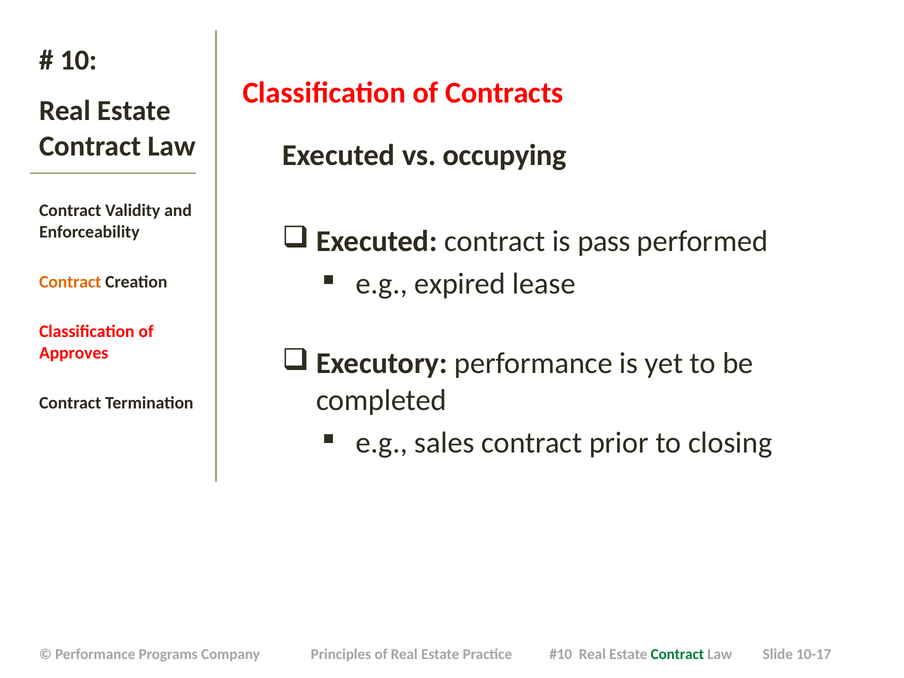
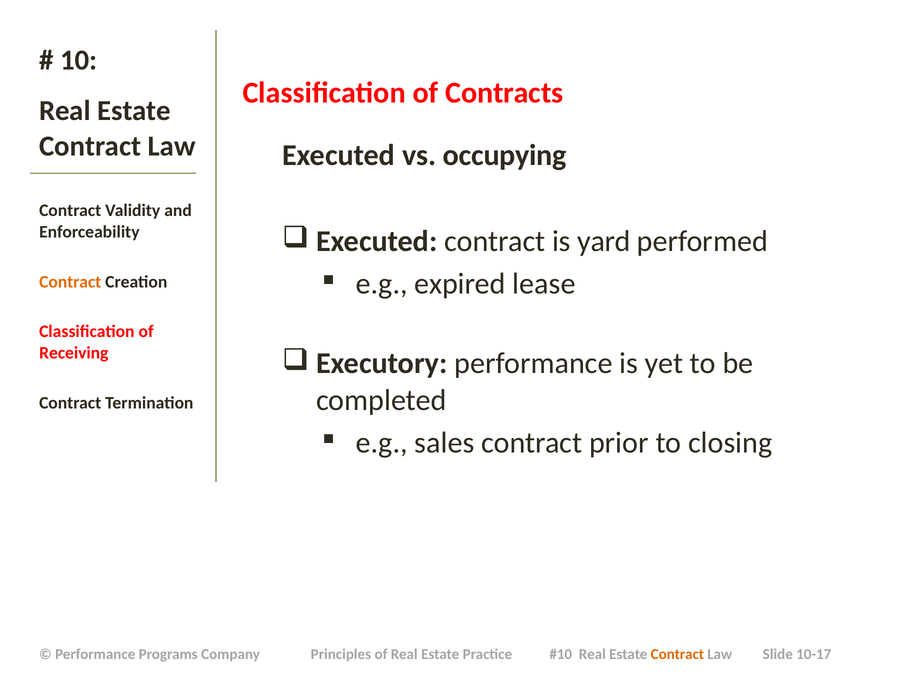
pass: pass -> yard
Approves: Approves -> Receiving
Contract at (677, 654) colour: green -> orange
